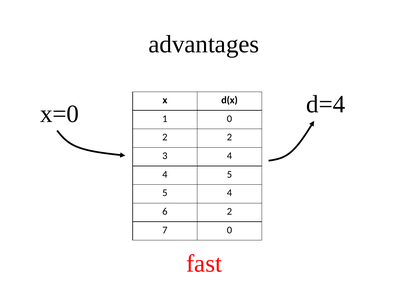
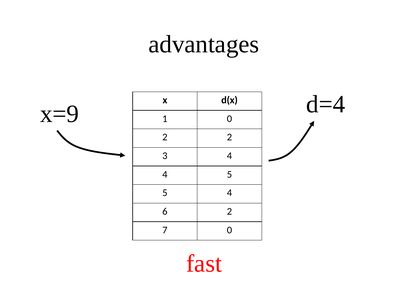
x=0: x=0 -> x=9
